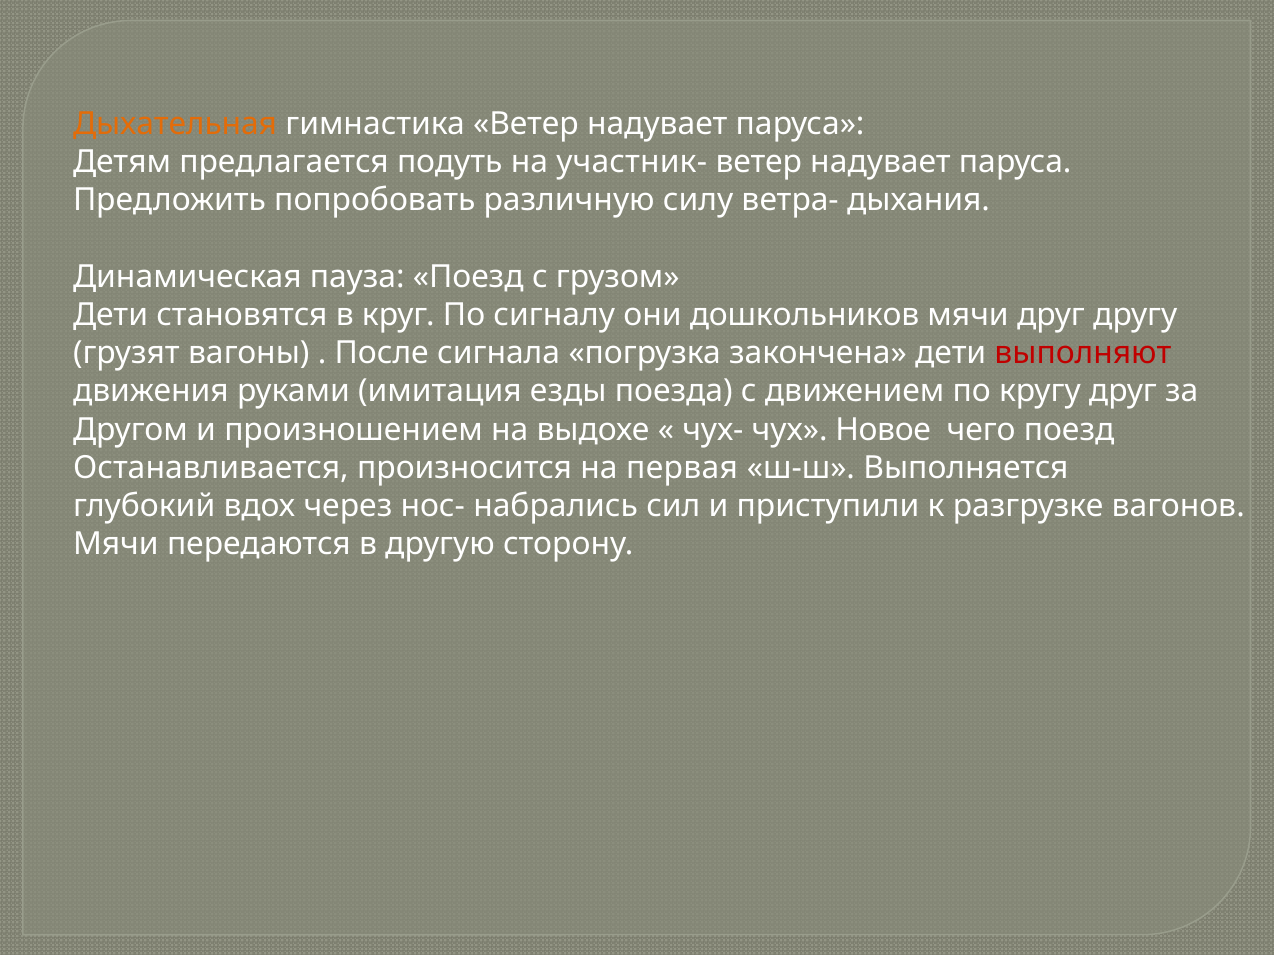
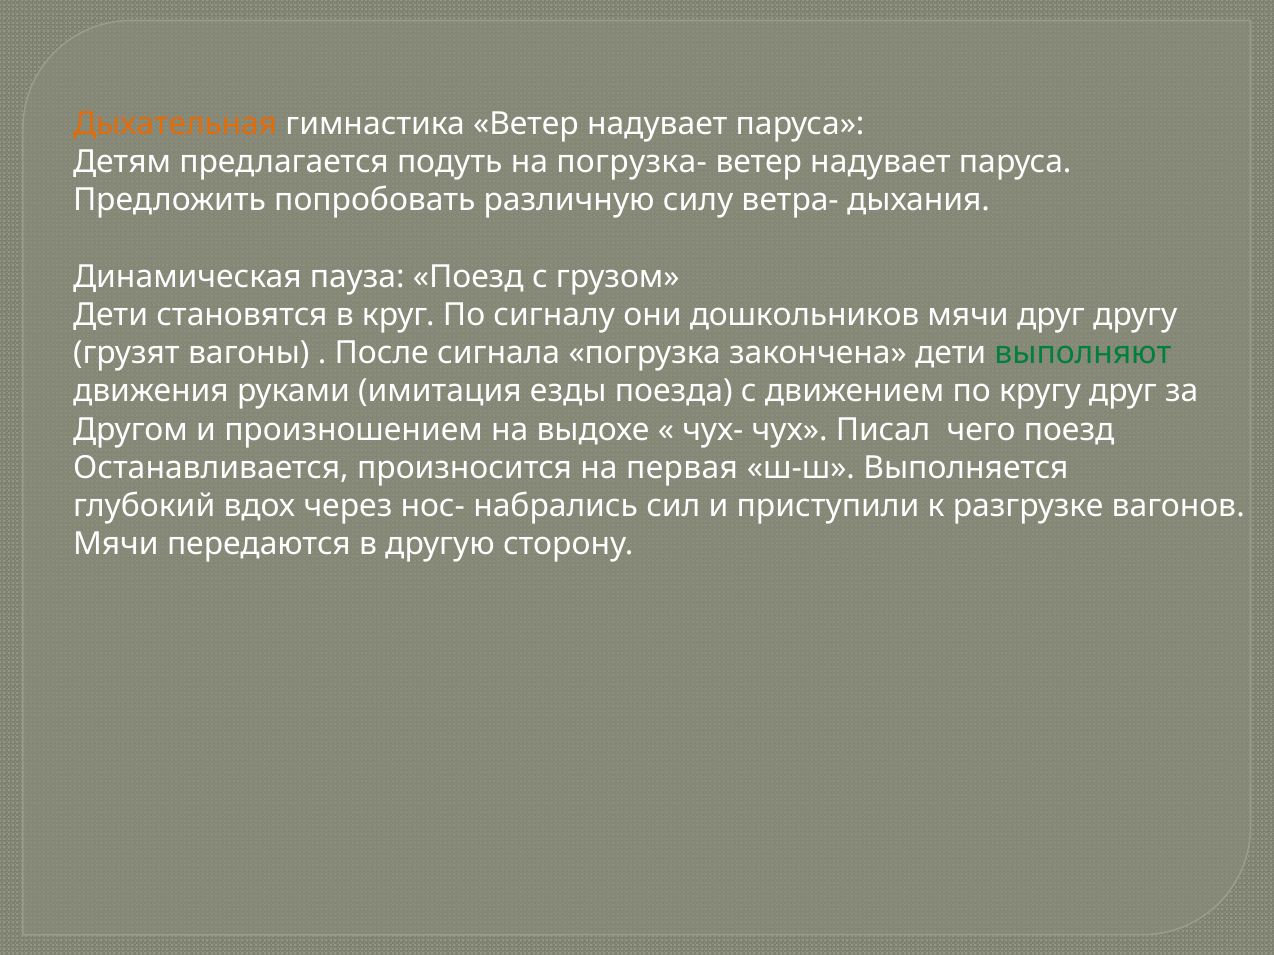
участник-: участник- -> погрузка-
выполняют colour: red -> green
Новое: Новое -> Писал
